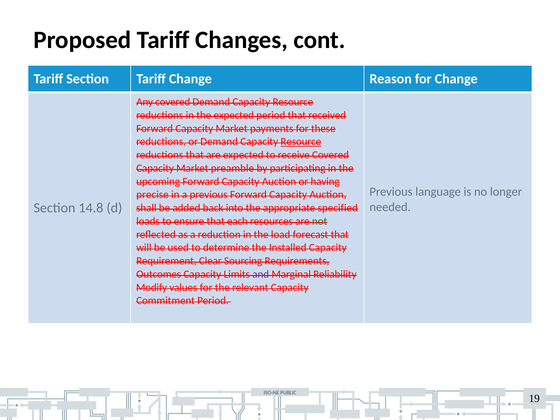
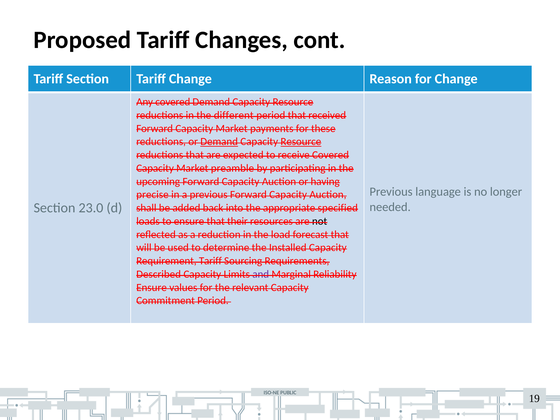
the expected: expected -> different
Demand at (219, 142) underline: none -> present
14.8: 14.8 -> 23.0
each: each -> their
not colour: green -> black
Requirement Clear: Clear -> Tariff
Outcomes: Outcomes -> Described
Modify at (152, 287): Modify -> Ensure
